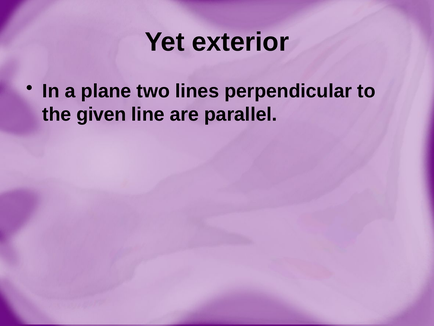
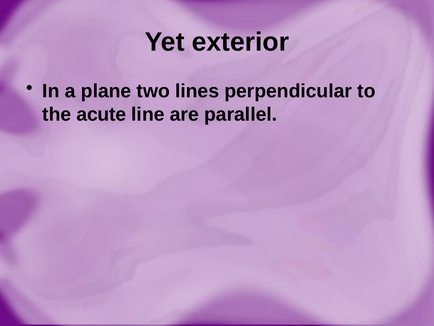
given: given -> acute
